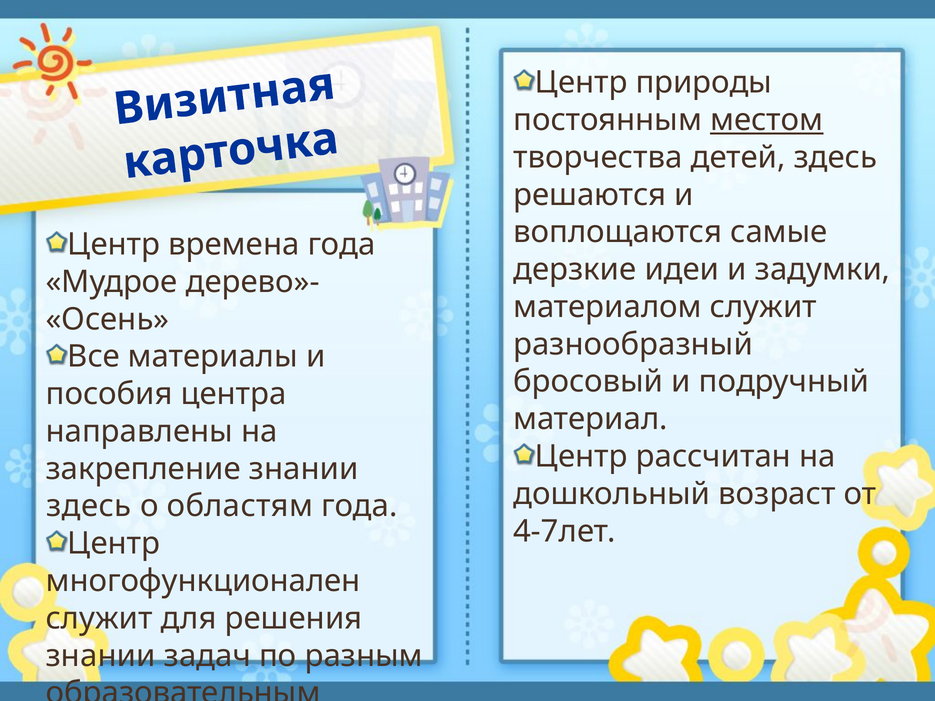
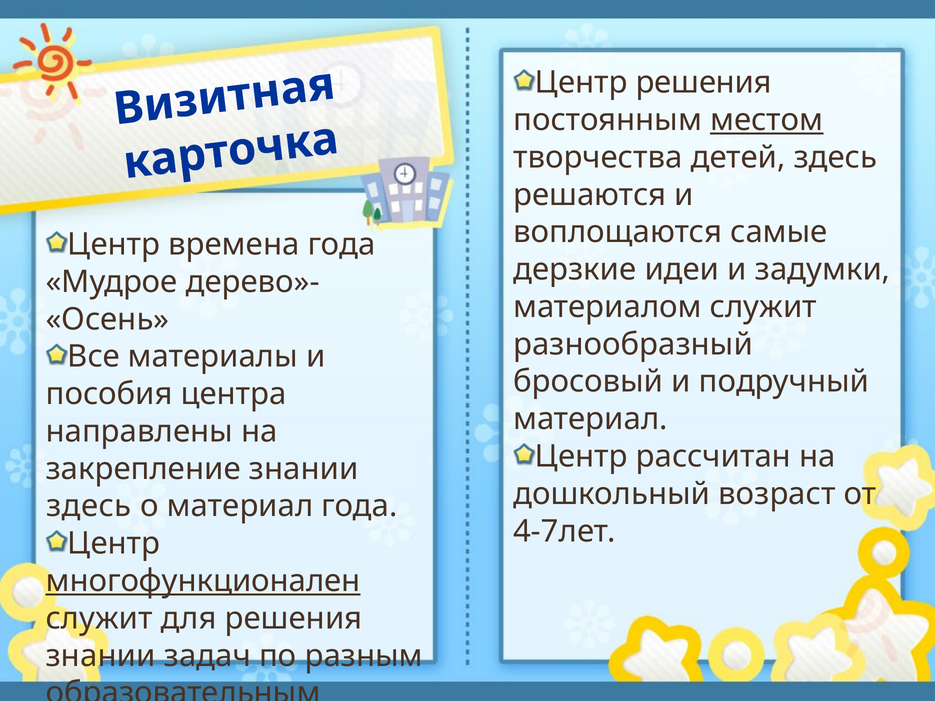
Центр природы: природы -> решения
о областям: областям -> материал
многофункционален underline: none -> present
